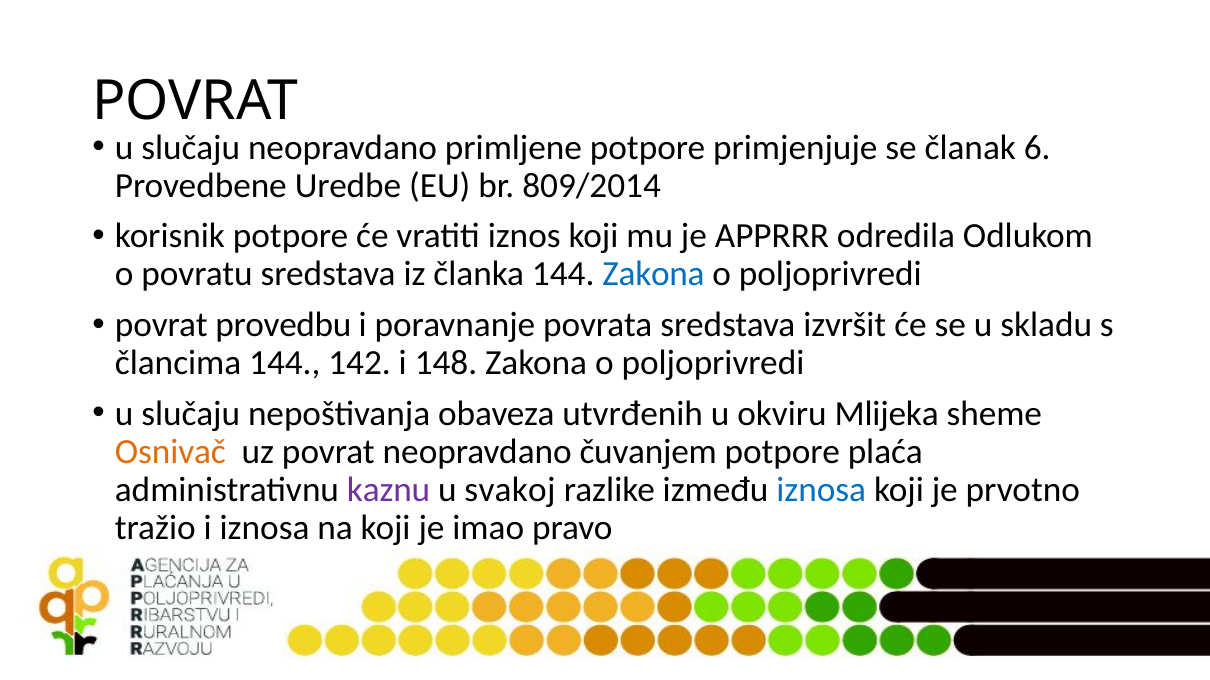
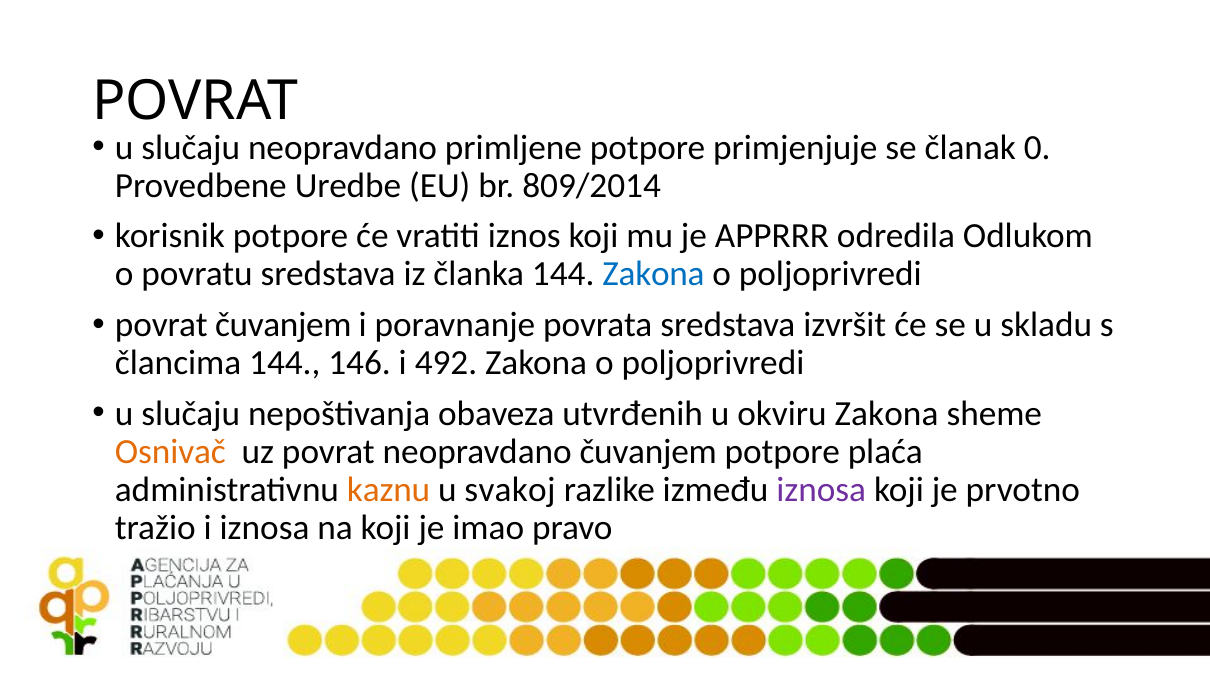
6: 6 -> 0
povrat provedbu: provedbu -> čuvanjem
142: 142 -> 146
148: 148 -> 492
okviru Mlijeka: Mlijeka -> Zakona
kaznu colour: purple -> orange
iznosa at (821, 490) colour: blue -> purple
